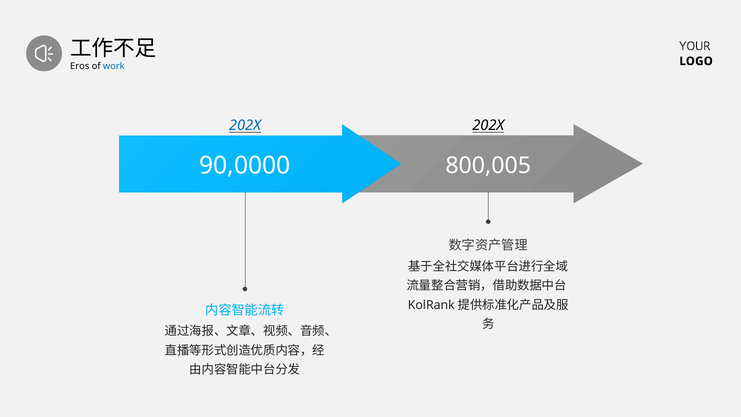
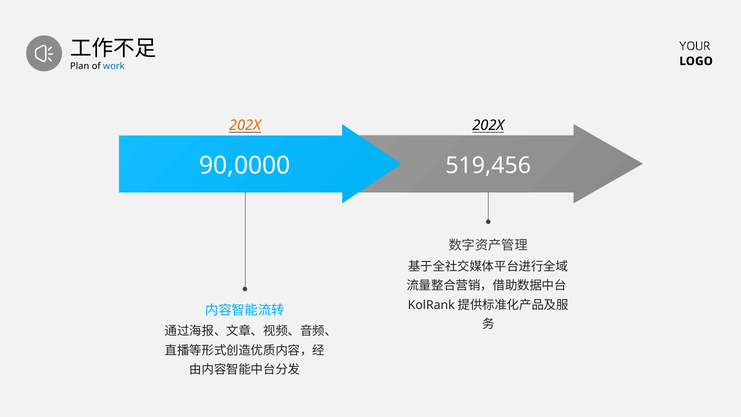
Eros: Eros -> Plan
202X at (245, 125) colour: blue -> orange
800,005: 800,005 -> 519,456
